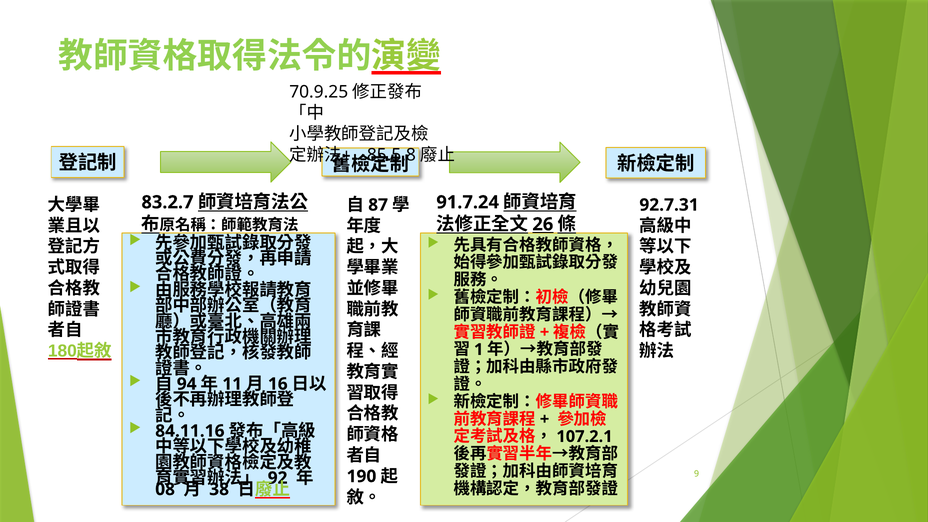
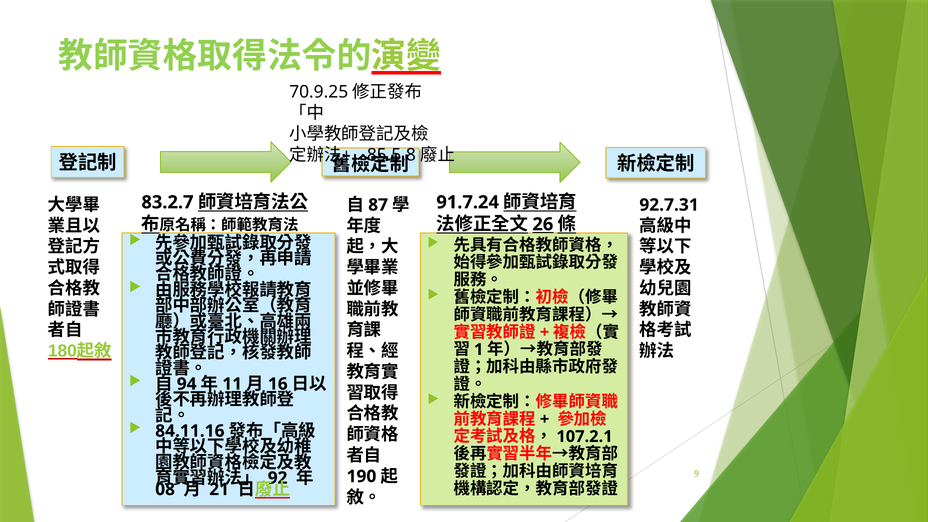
38: 38 -> 21
